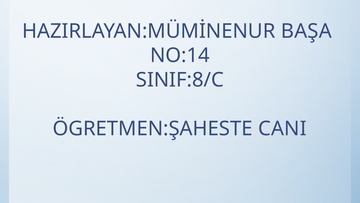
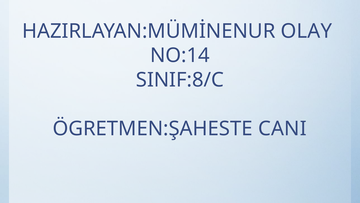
BAŞA: BAŞA -> OLAY
